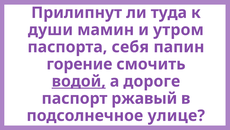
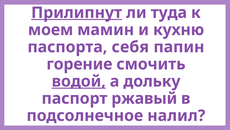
Прилипнут underline: none -> present
души: души -> моем
утром: утром -> кухню
дороге: дороге -> дольку
улице: улице -> налил
